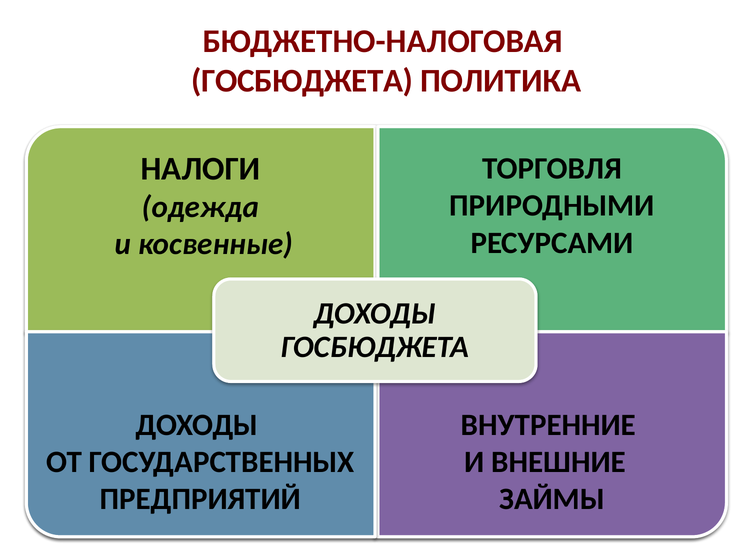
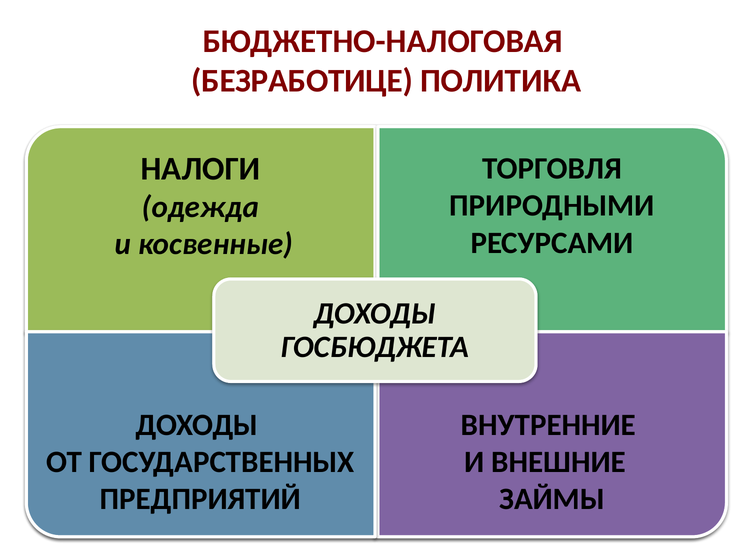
ГОСБЮДЖЕТА at (302, 81): ГОСБЮДЖЕТА -> БЕЗРАБОТИЦЕ
